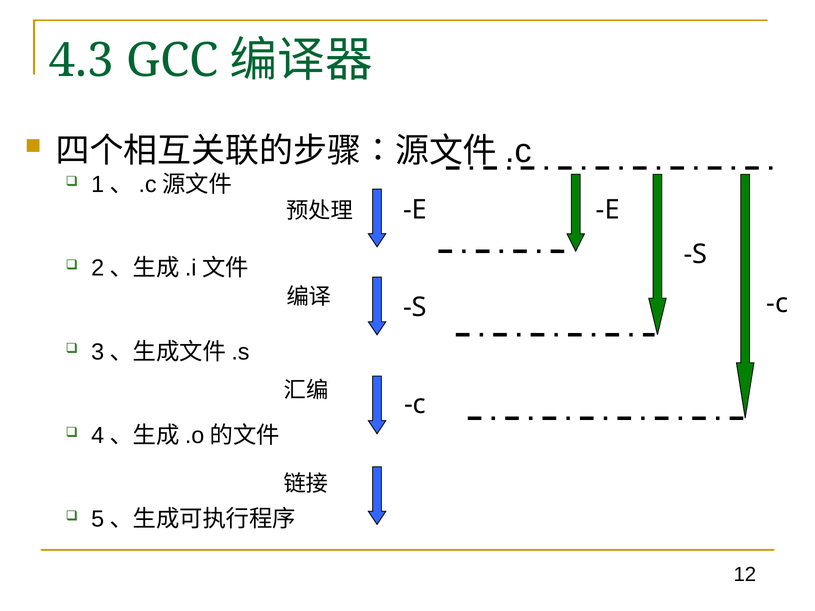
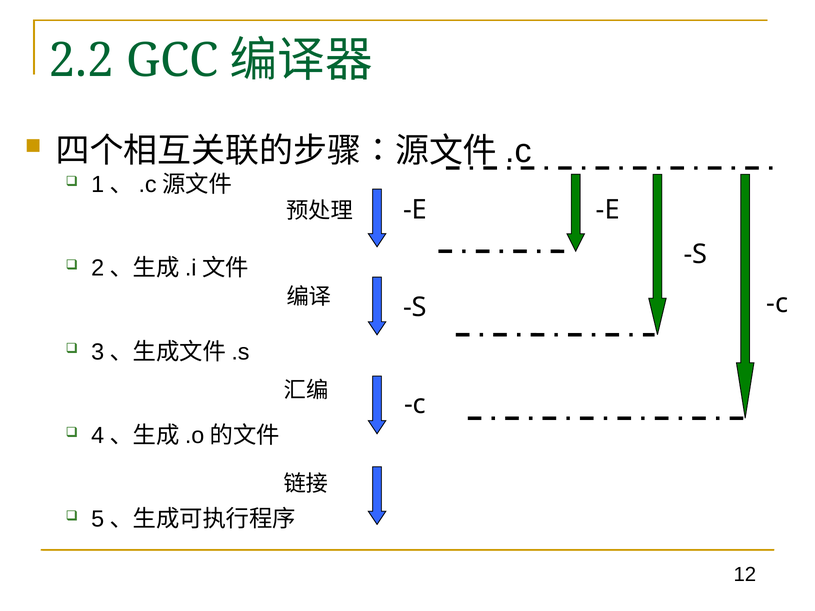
4.3: 4.3 -> 2.2
